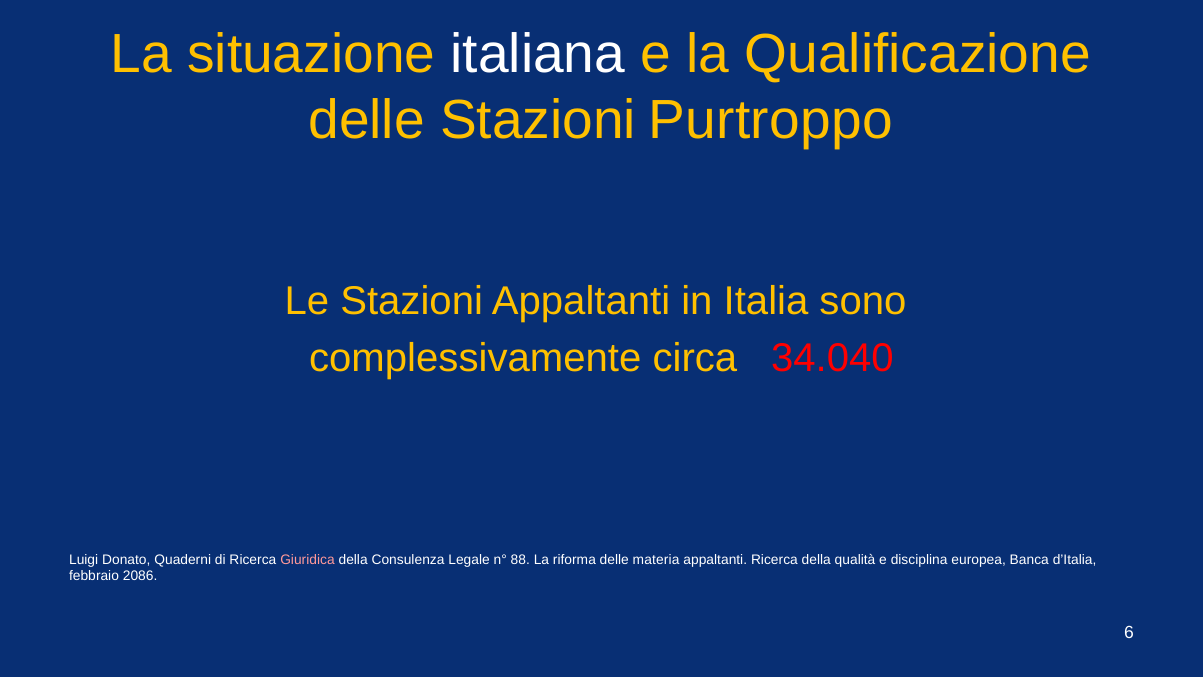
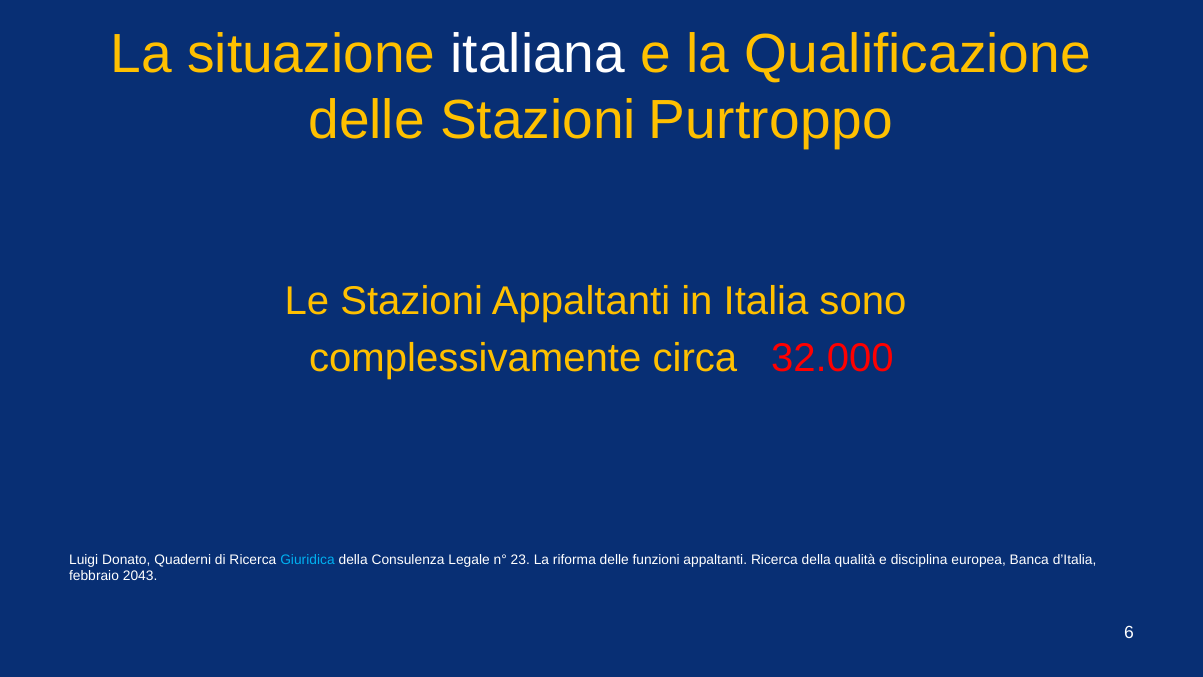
34.040: 34.040 -> 32.000
Giuridica colour: pink -> light blue
88: 88 -> 23
materia: materia -> funzioni
2086: 2086 -> 2043
